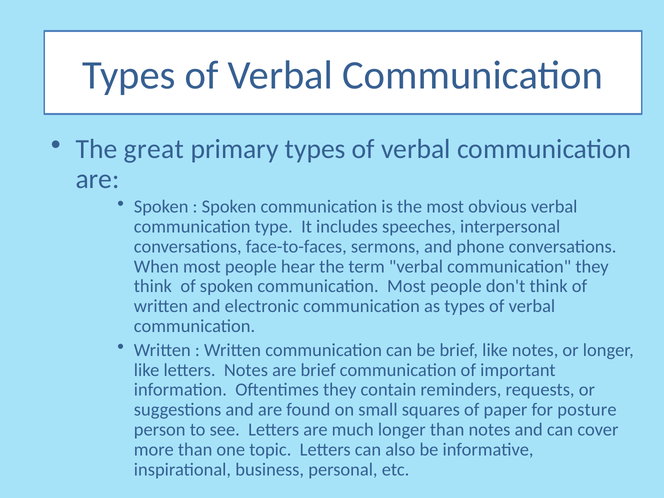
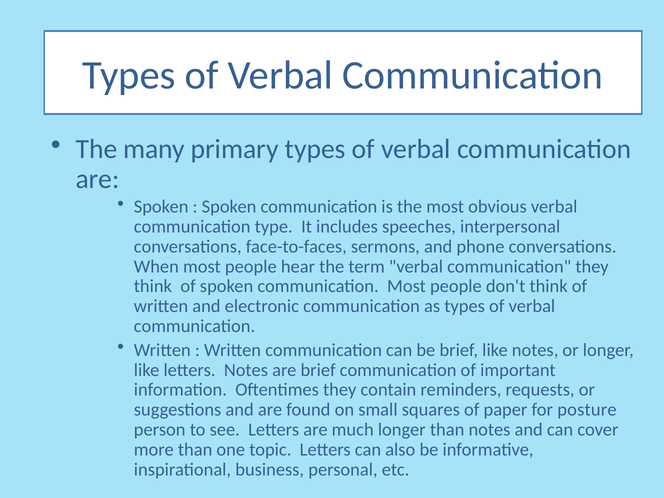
great: great -> many
